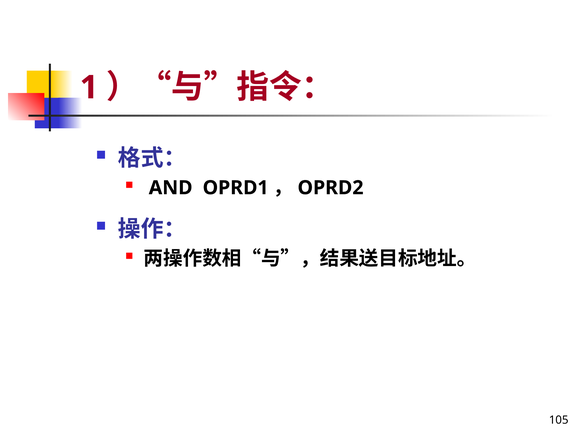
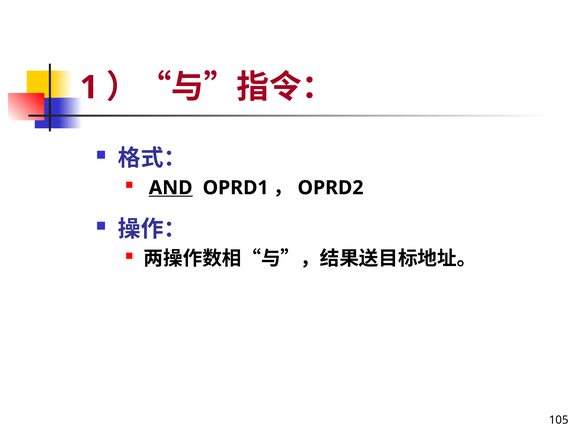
AND underline: none -> present
